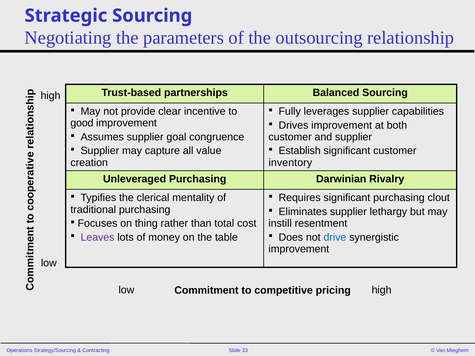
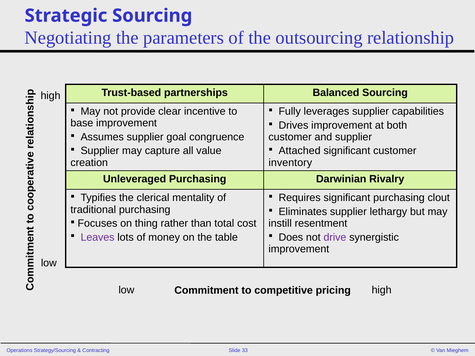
good: good -> base
Establish: Establish -> Attached
drive colour: blue -> purple
